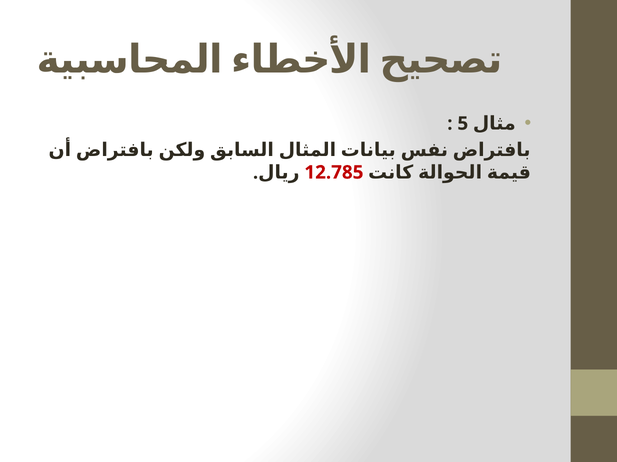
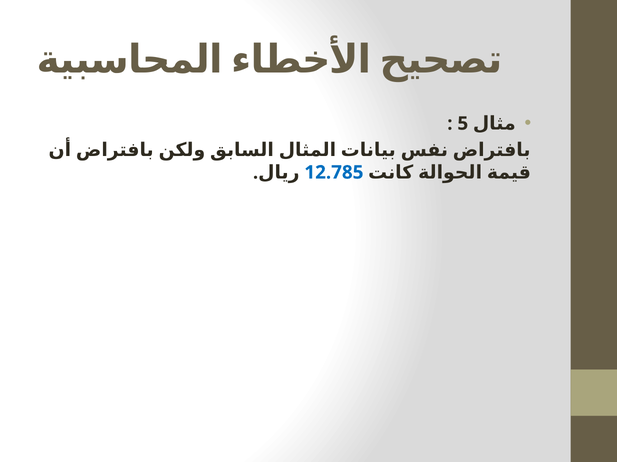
12.785 colour: red -> blue
